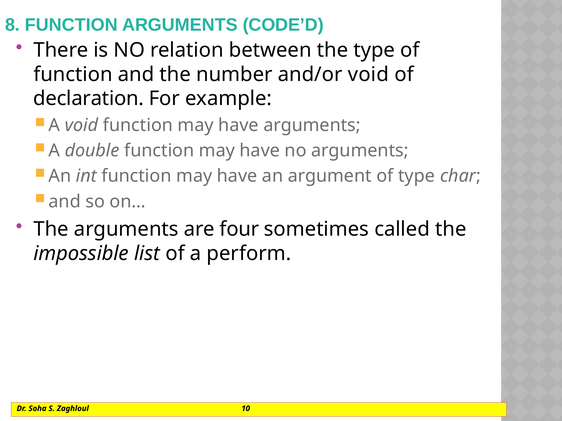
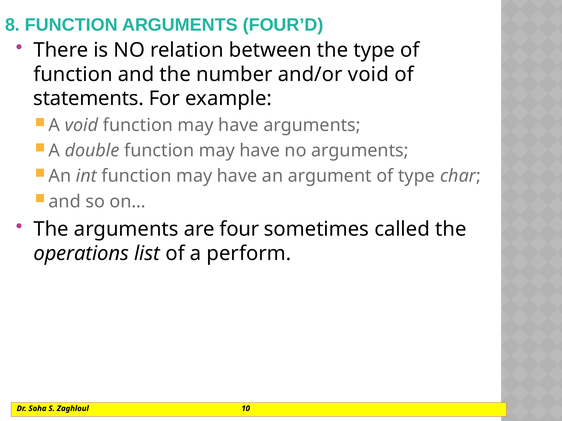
CODE’D: CODE’D -> FOUR’D
declaration: declaration -> statements
impossible: impossible -> operations
